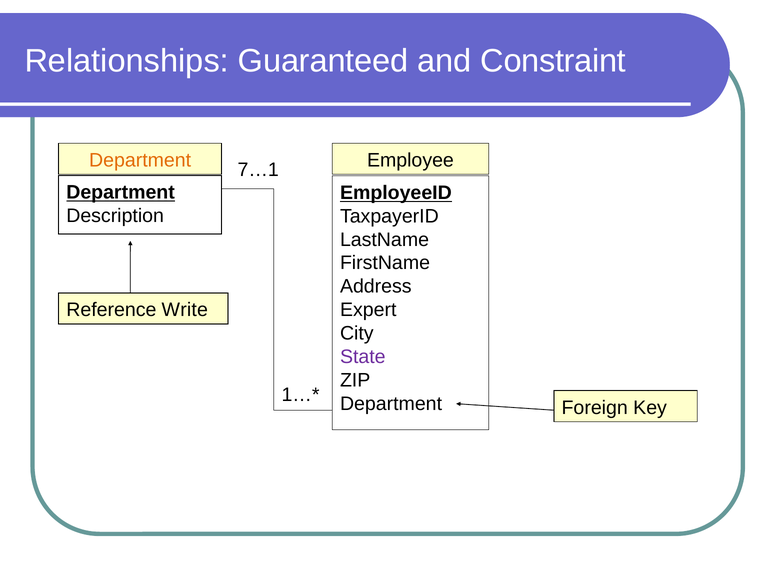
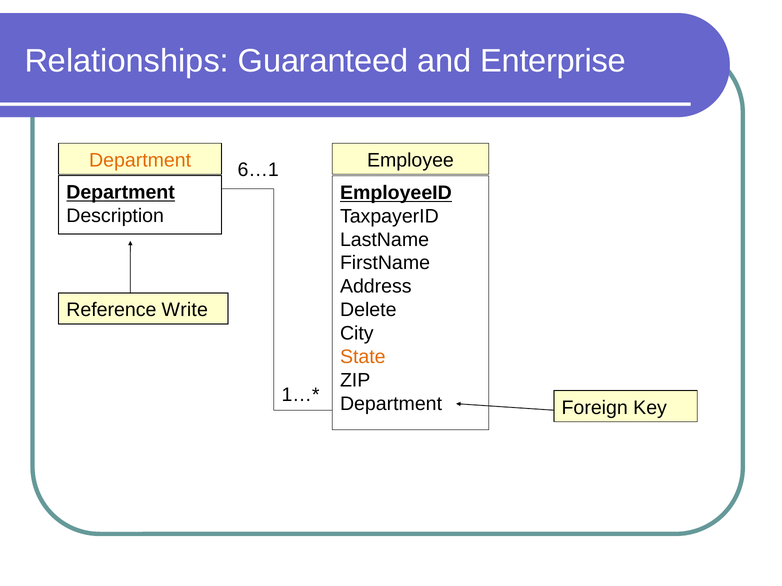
Constraint: Constraint -> Enterprise
7…1: 7…1 -> 6…1
Expert: Expert -> Delete
State colour: purple -> orange
